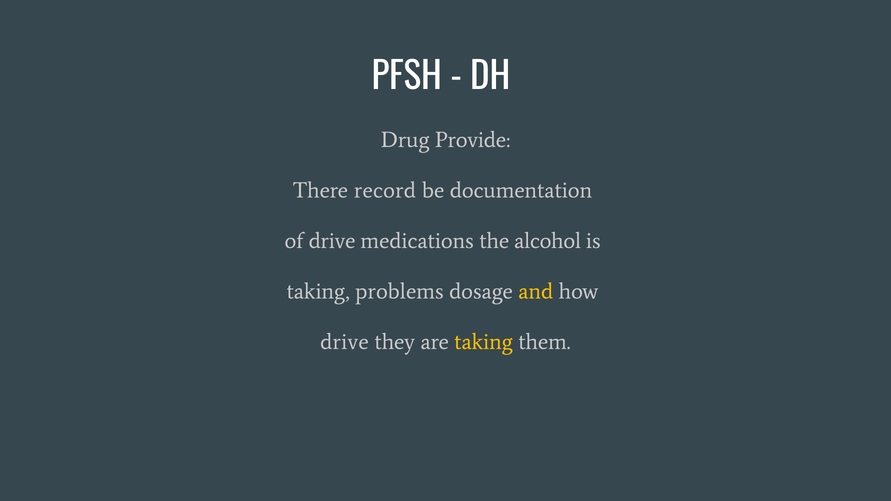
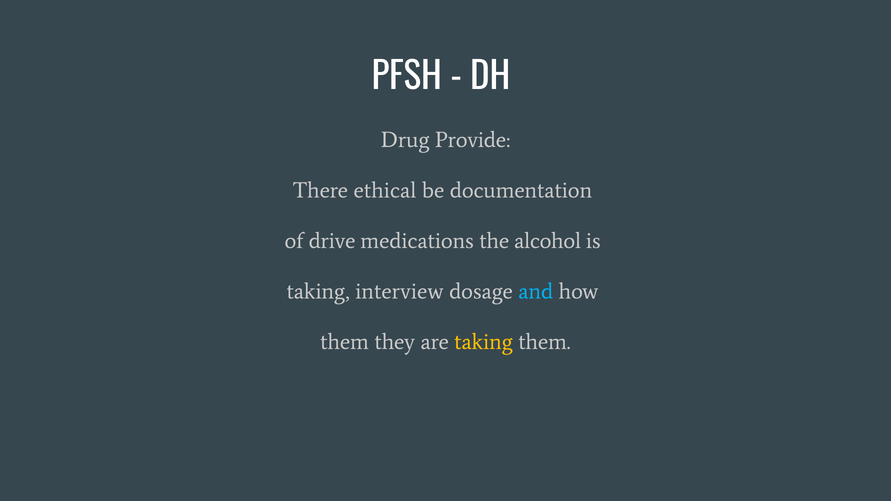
record: record -> ethical
problems: problems -> interview
and colour: yellow -> light blue
drive at (344, 342): drive -> them
